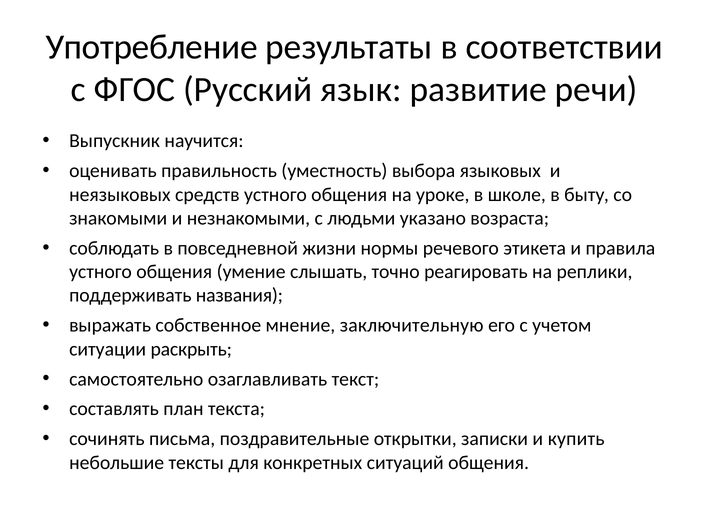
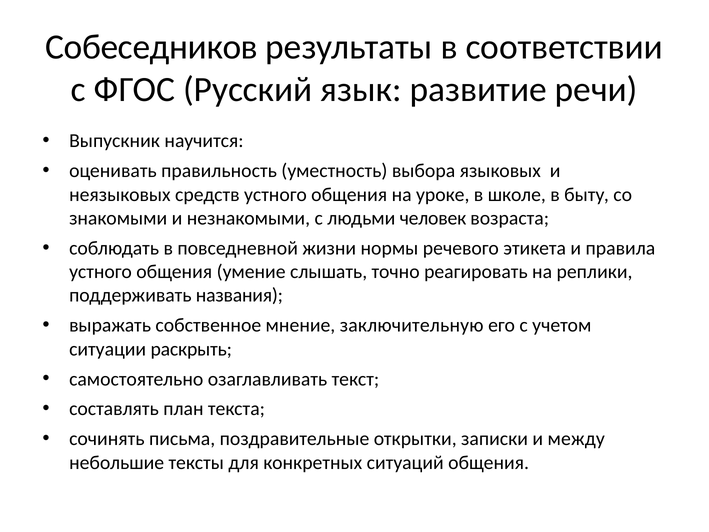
Употребление: Употребление -> Собеседников
указано: указано -> человек
купить: купить -> между
